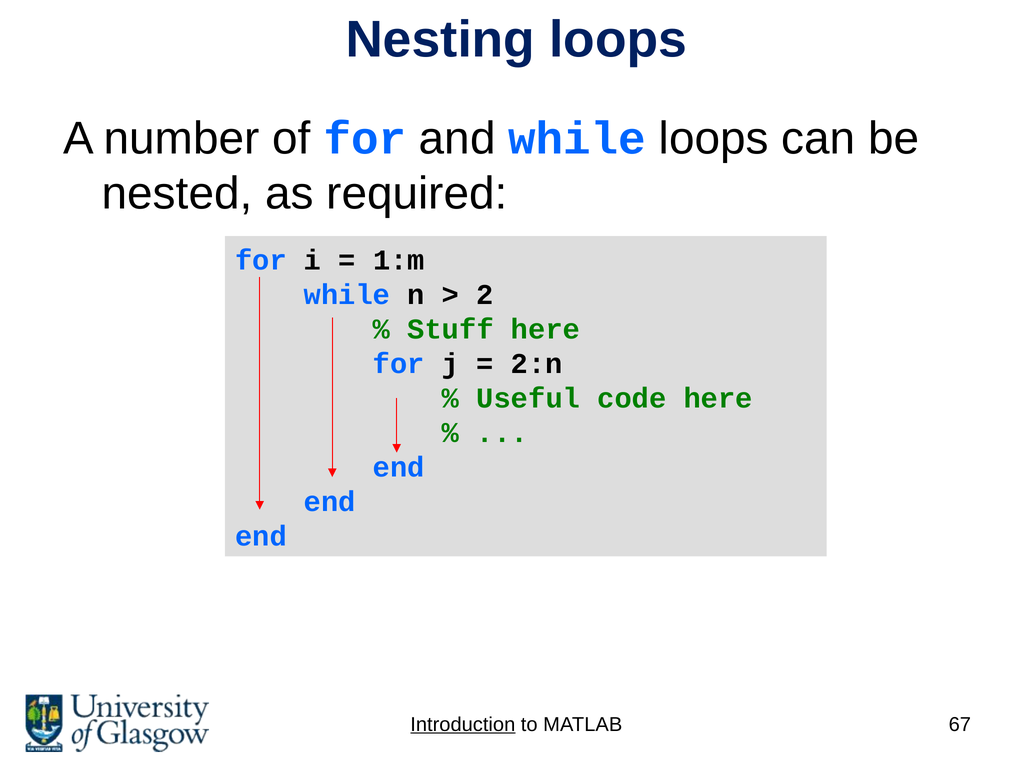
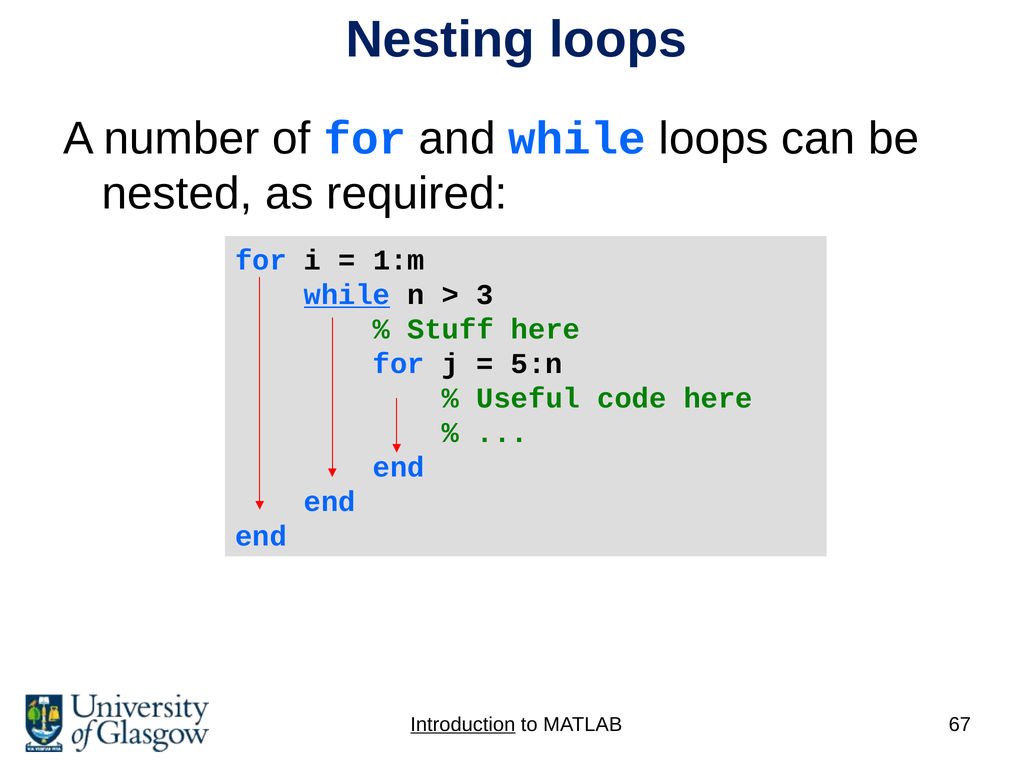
while at (347, 295) underline: none -> present
2: 2 -> 3
2:n: 2:n -> 5:n
